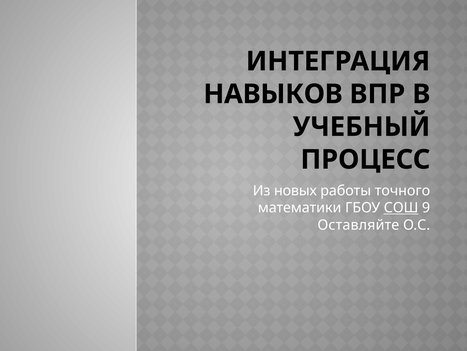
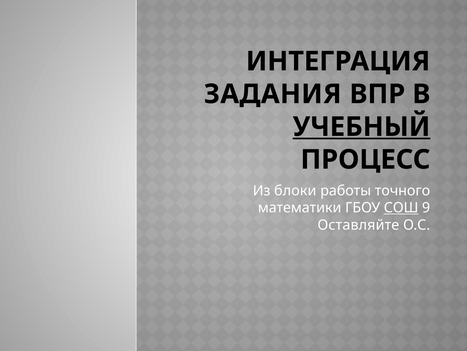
НАВЫКОВ: НАВЫКОВ -> ЗАДАНИЯ
УЧЕБНЫЙ underline: none -> present
новых: новых -> блоки
